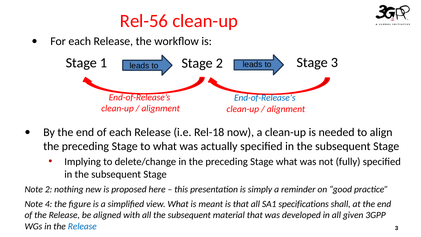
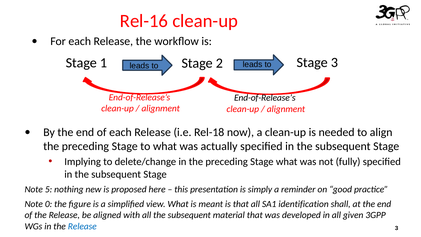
Rel-56: Rel-56 -> Rel-16
End-of-Release’s at (265, 98) colour: blue -> black
Note 2: 2 -> 5
4: 4 -> 0
specifications: specifications -> identification
